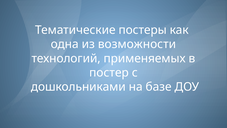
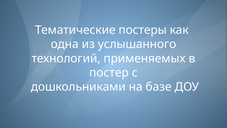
возможности: возможности -> услышанного
